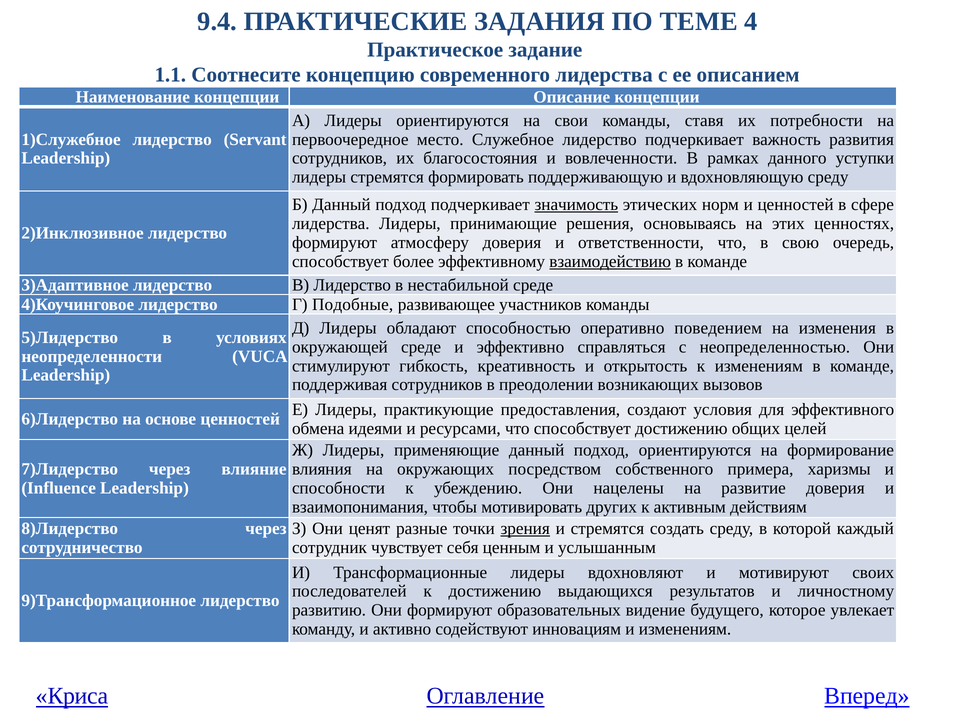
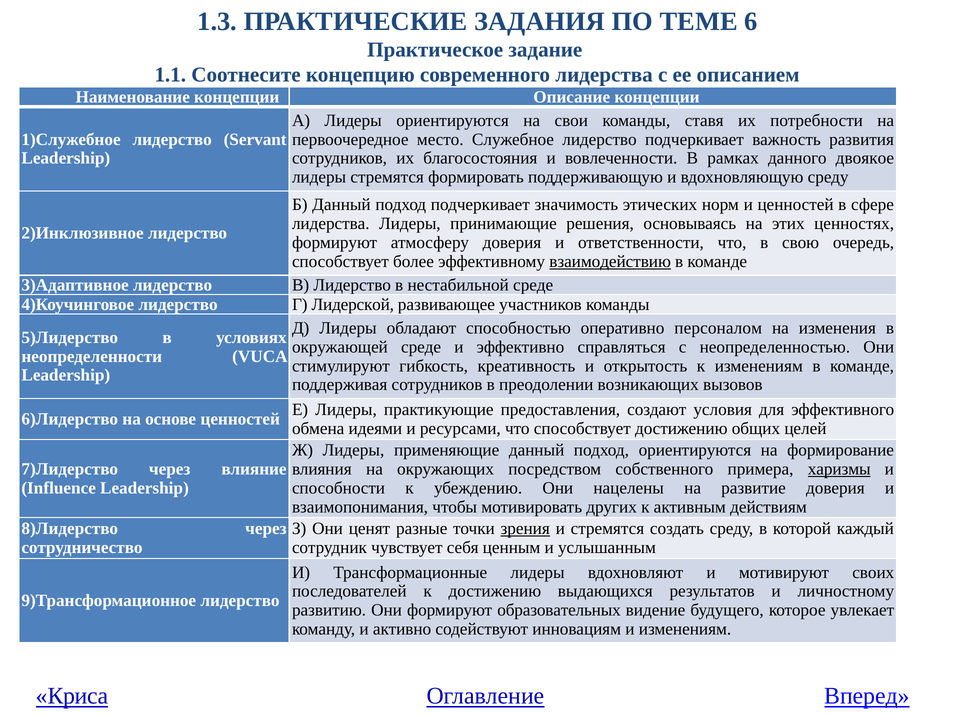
9.4: 9.4 -> 1.3
4: 4 -> 6
уступки: уступки -> двоякое
значимость underline: present -> none
Подобные: Подобные -> Лидерской
поведением: поведением -> персоналом
харизмы underline: none -> present
